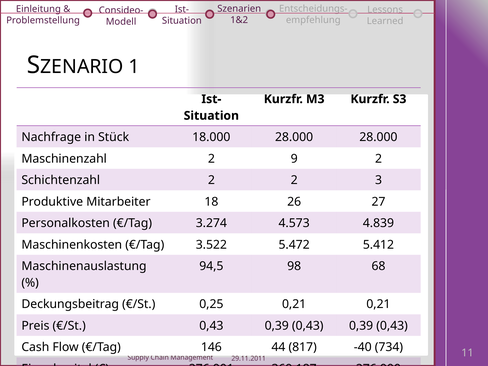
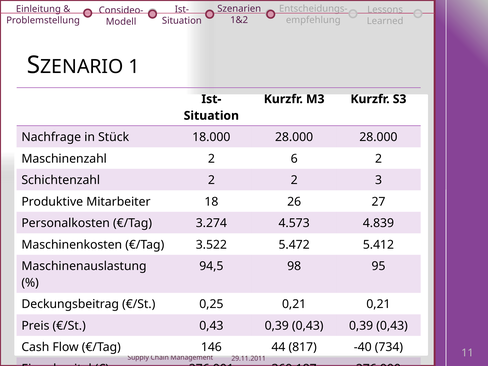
9: 9 -> 6
68: 68 -> 95
